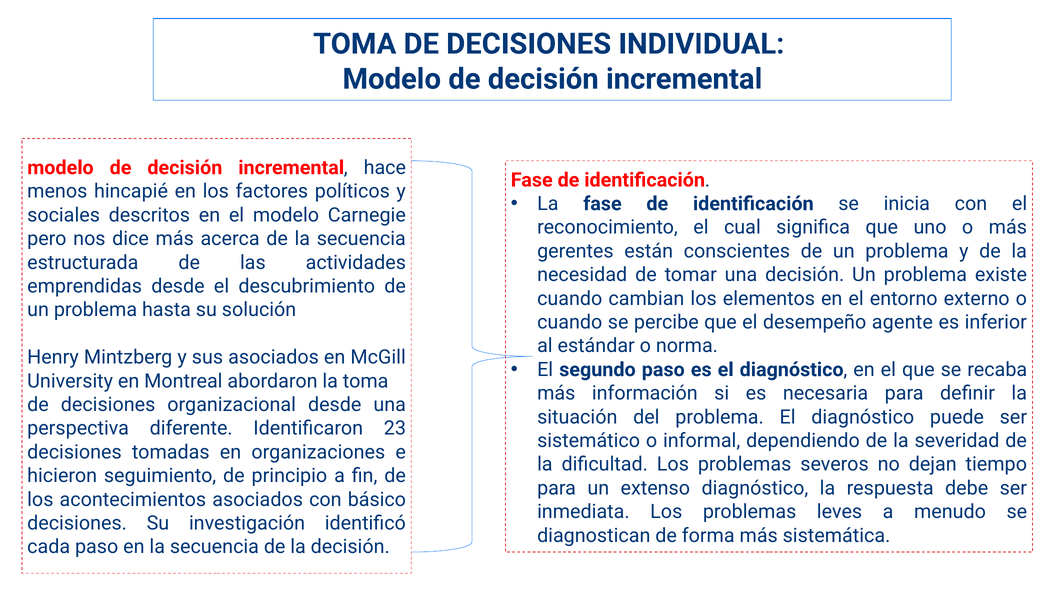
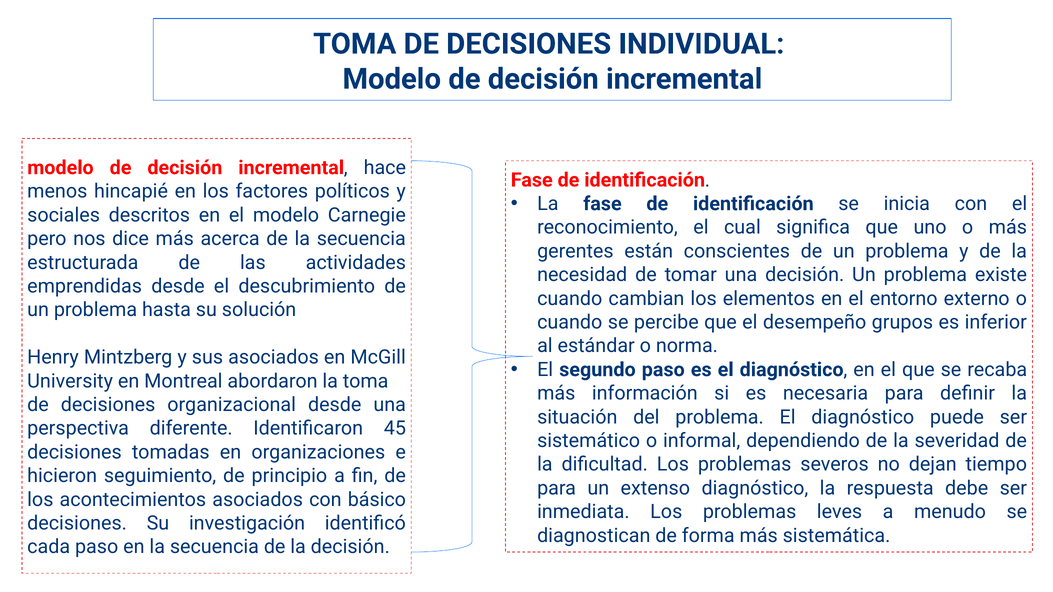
agente: agente -> grupos
23: 23 -> 45
